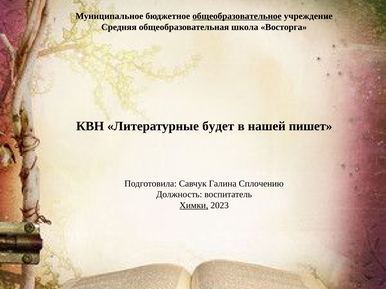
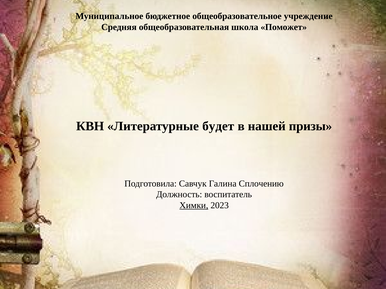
общеобразовательное underline: present -> none
Восторга: Восторга -> Поможет
пишет: пишет -> призы
